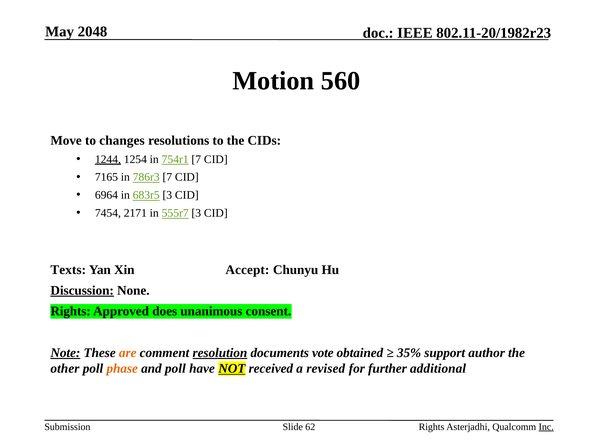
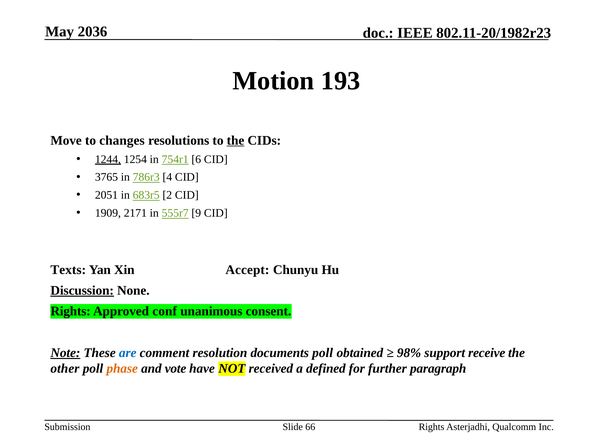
2048: 2048 -> 2036
560: 560 -> 193
the at (235, 140) underline: none -> present
754r1 7: 7 -> 6
7165: 7165 -> 3765
786r3 7: 7 -> 4
6964: 6964 -> 2051
683r5 3: 3 -> 2
7454: 7454 -> 1909
555r7 3: 3 -> 9
does: does -> conf
are colour: orange -> blue
resolution underline: present -> none
documents vote: vote -> poll
35%: 35% -> 98%
author: author -> receive
and poll: poll -> vote
NOT underline: present -> none
revised: revised -> defined
additional: additional -> paragraph
62: 62 -> 66
Inc underline: present -> none
